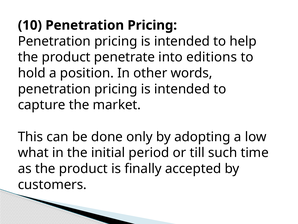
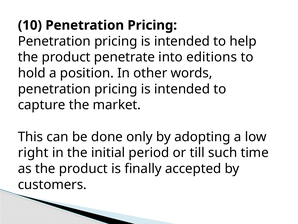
what: what -> right
